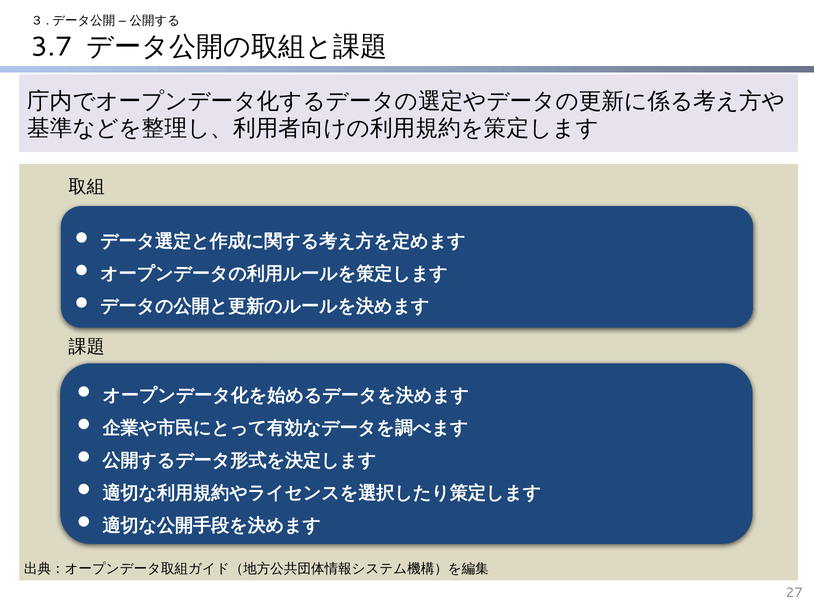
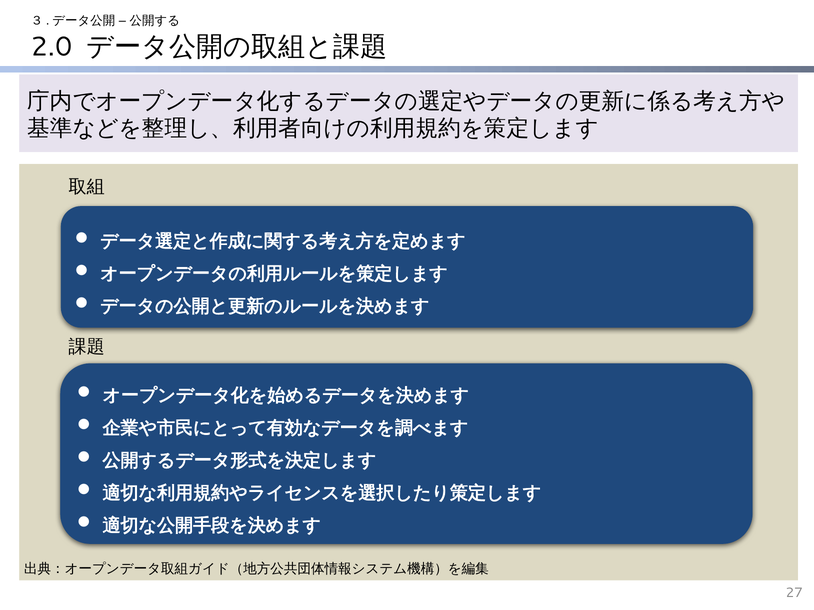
3.7: 3.7 -> 2.0
